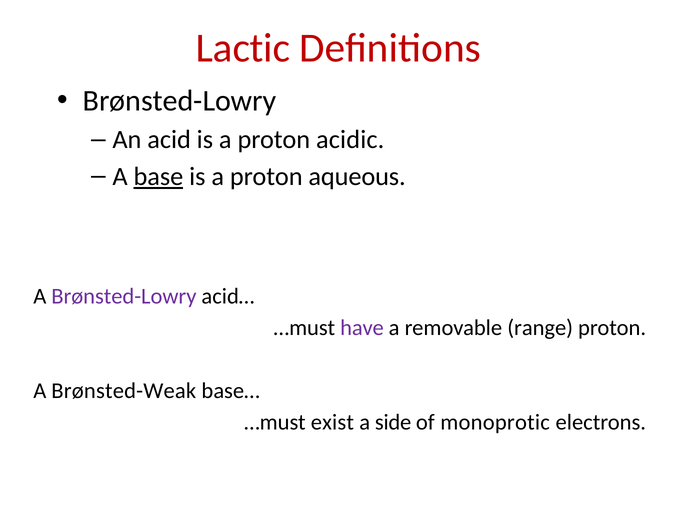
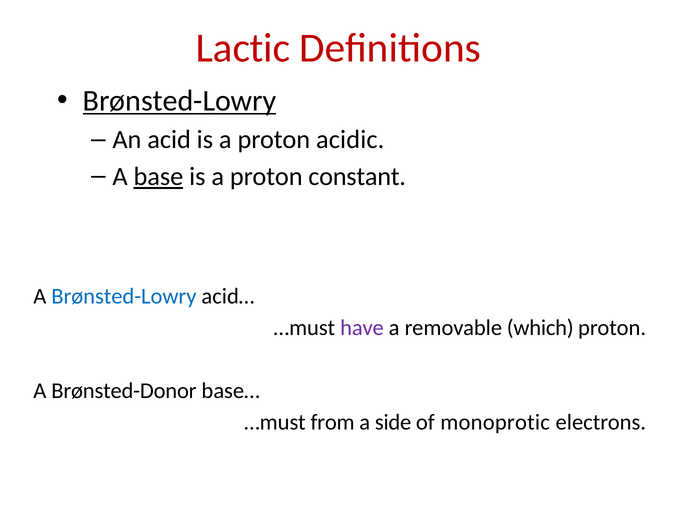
Brønsted-Lowry at (180, 101) underline: none -> present
aqueous: aqueous -> constant
Brønsted-Lowry at (124, 296) colour: purple -> blue
range: range -> which
Brønsted-Weak: Brønsted-Weak -> Brønsted-Donor
exist: exist -> from
